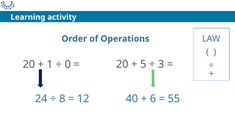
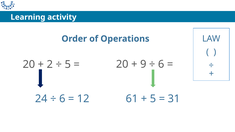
5: 5 -> 9
3 at (161, 64): 3 -> 6
1: 1 -> 2
0 at (68, 64): 0 -> 5
8 at (62, 99): 8 -> 6
40: 40 -> 61
6 at (153, 99): 6 -> 5
55: 55 -> 31
